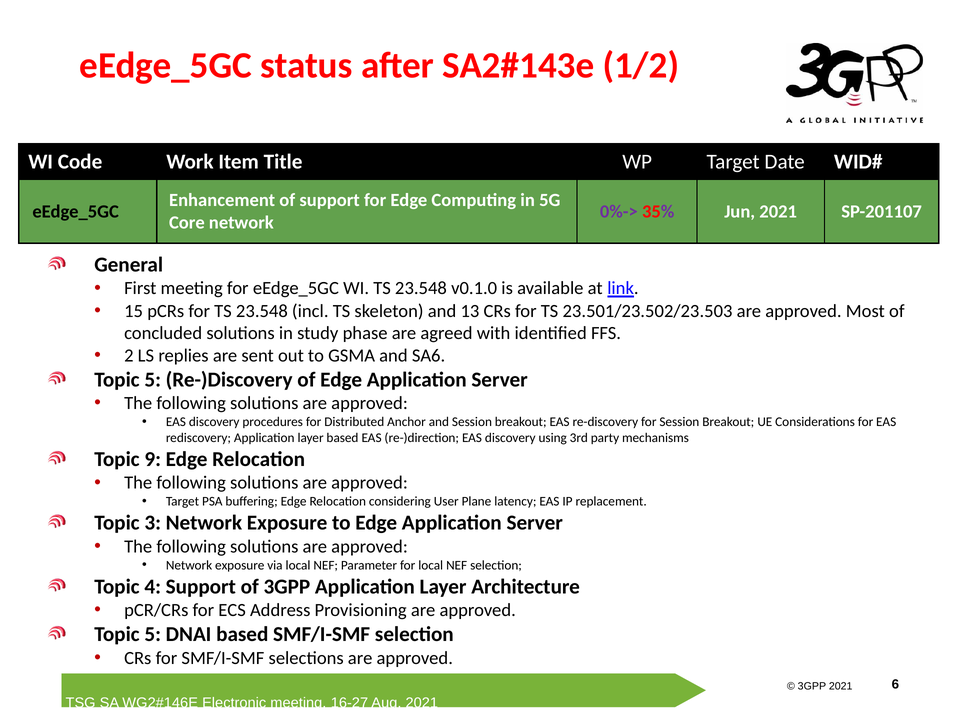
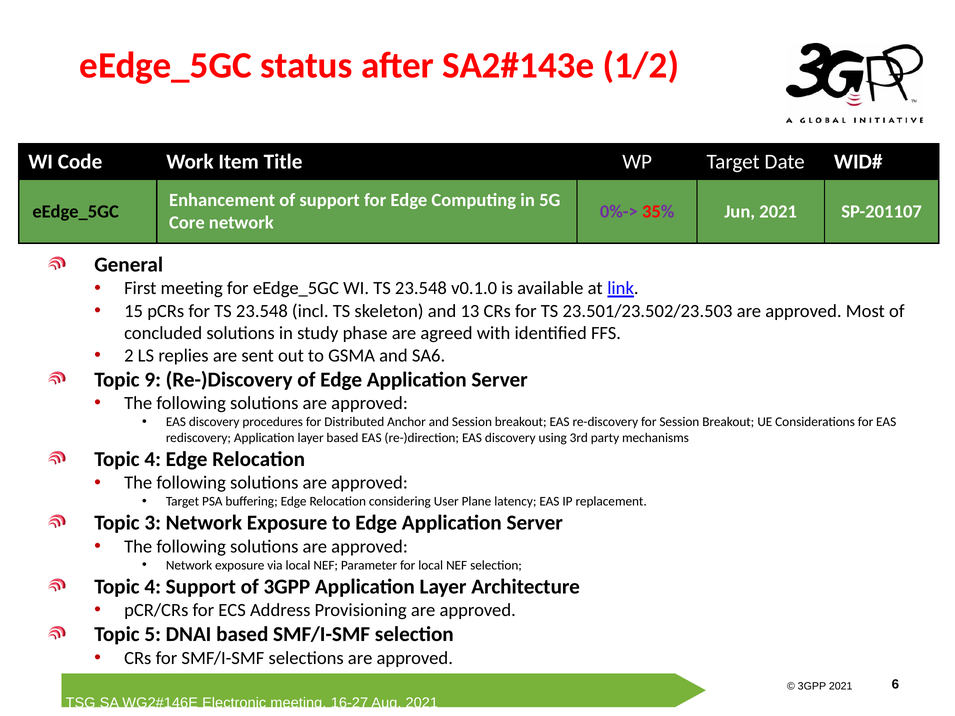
5 at (153, 380): 5 -> 9
9 at (153, 459): 9 -> 4
